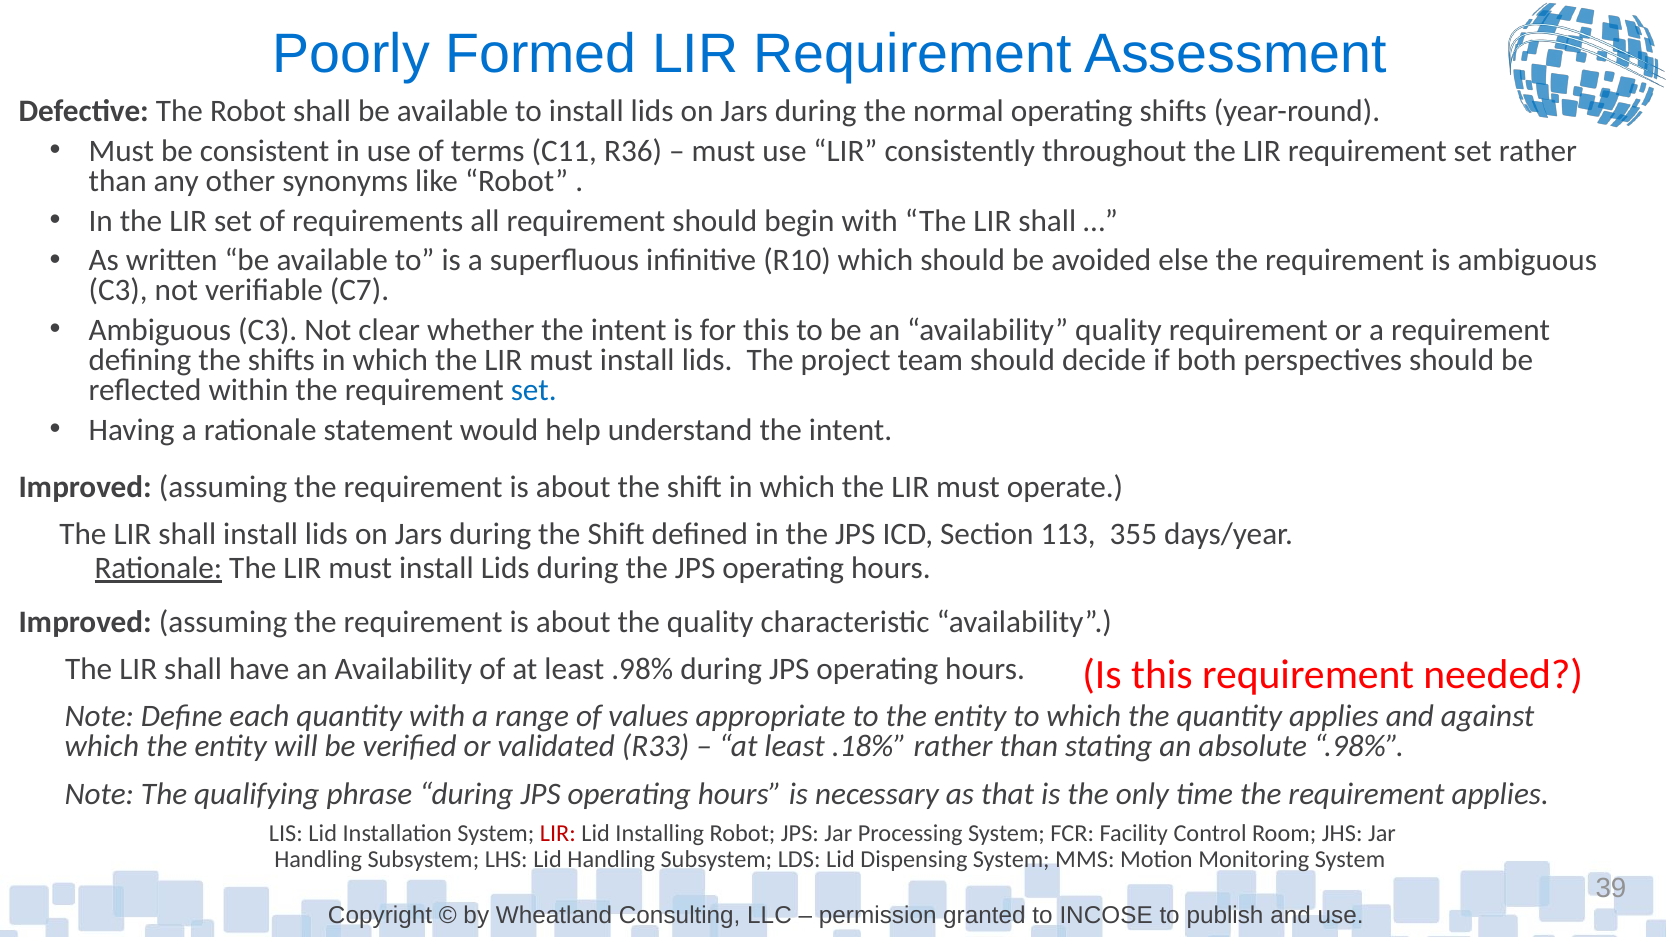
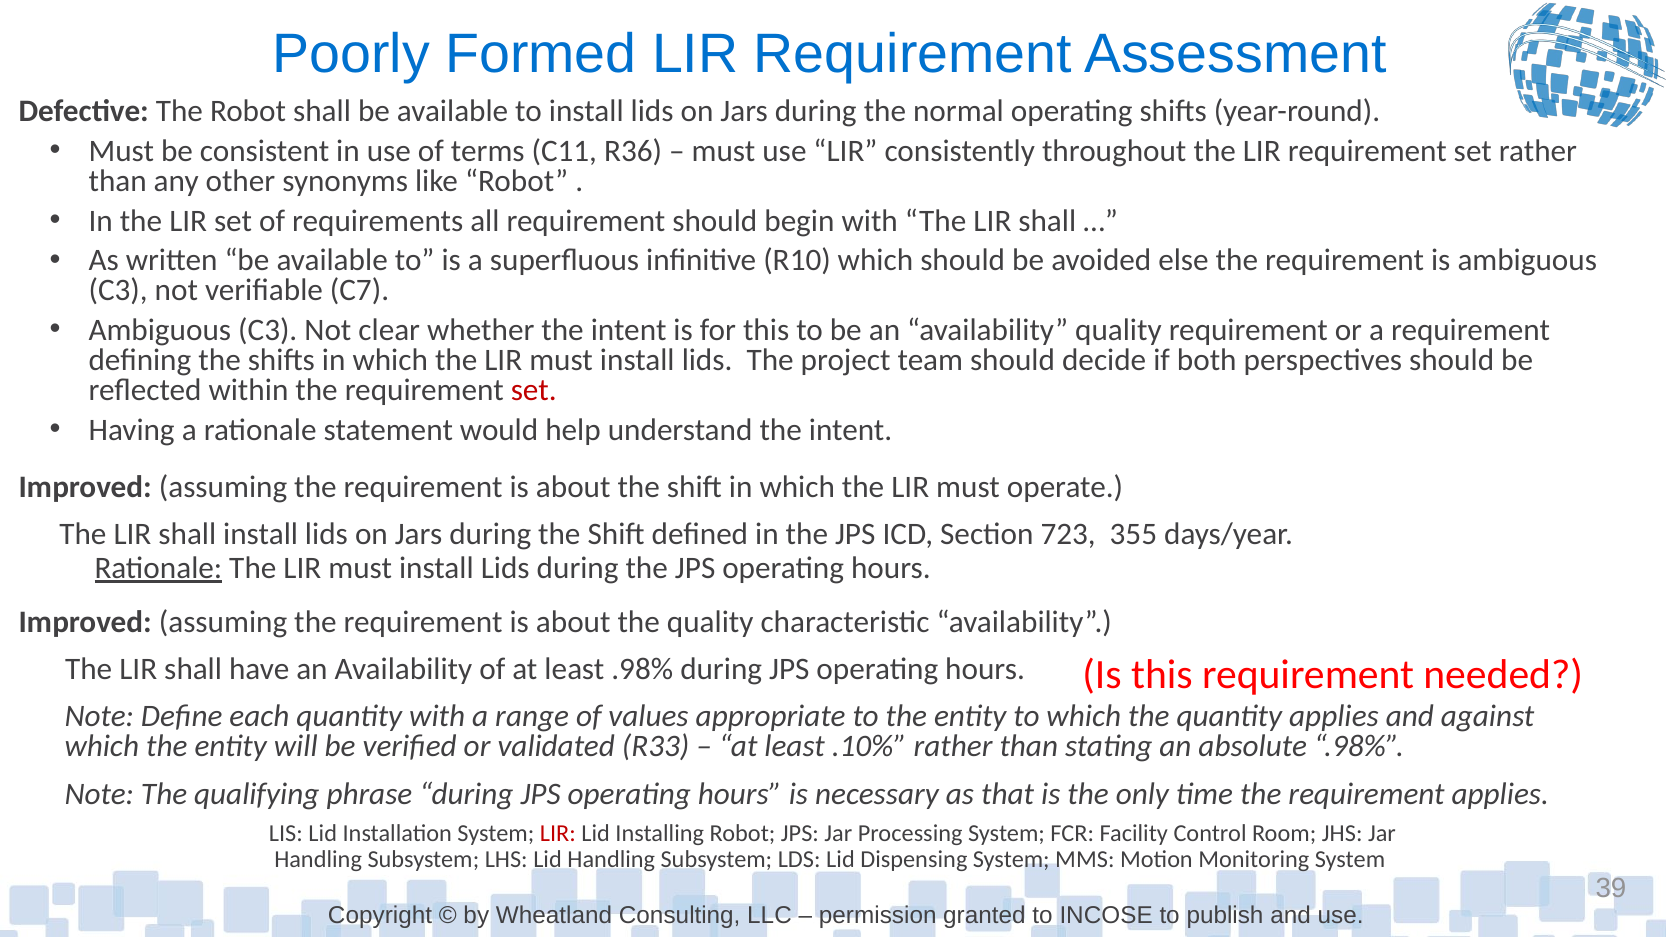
set at (534, 390) colour: blue -> red
113: 113 -> 723
.18%: .18% -> .10%
